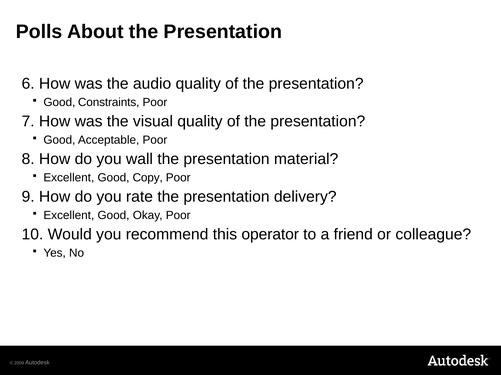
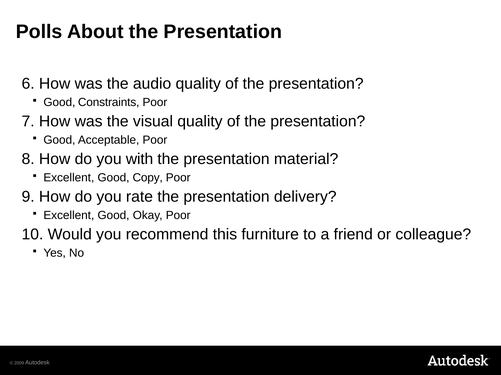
wall: wall -> with
operator: operator -> furniture
